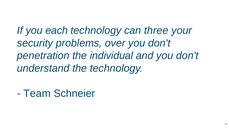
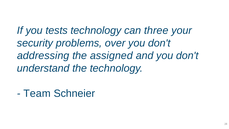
each: each -> tests
penetration: penetration -> addressing
individual: individual -> assigned
